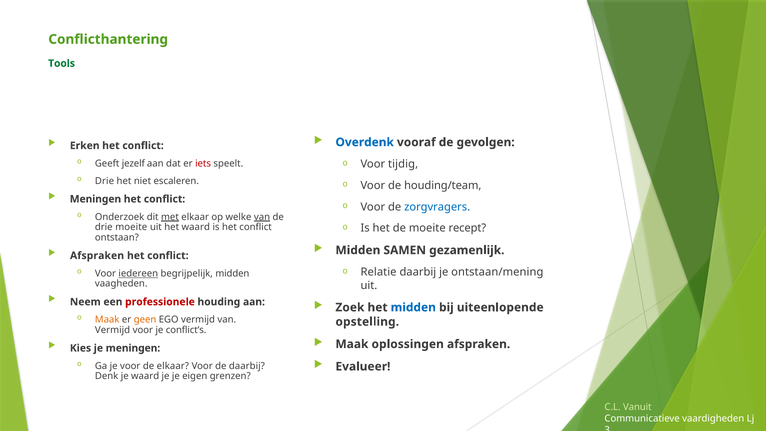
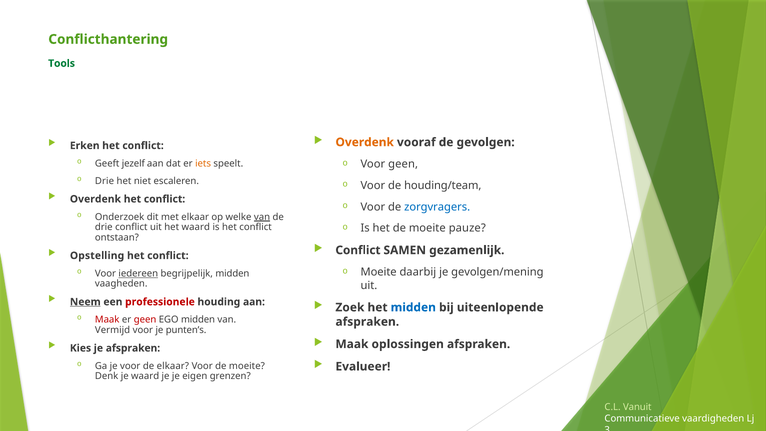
Overdenk at (365, 142) colour: blue -> orange
iets colour: red -> orange
Voor tijdig: tijdig -> geen
Meningen at (95, 199): Meningen -> Overdenk
met underline: present -> none
recept: recept -> pauze
drie moeite: moeite -> conflict
Midden at (358, 250): Midden -> Conflict
Afspraken at (97, 256): Afspraken -> Opstelling
Relatie at (379, 272): Relatie -> Moeite
ontstaan/mening: ontstaan/mening -> gevolgen/mening
Neem underline: none -> present
Maak at (107, 320) colour: orange -> red
geen at (145, 320) colour: orange -> red
EGO vermijd: vermijd -> midden
opstelling at (367, 322): opstelling -> afspraken
conflict’s: conflict’s -> punten’s
je meningen: meningen -> afspraken
Voor de daarbij: daarbij -> moeite
